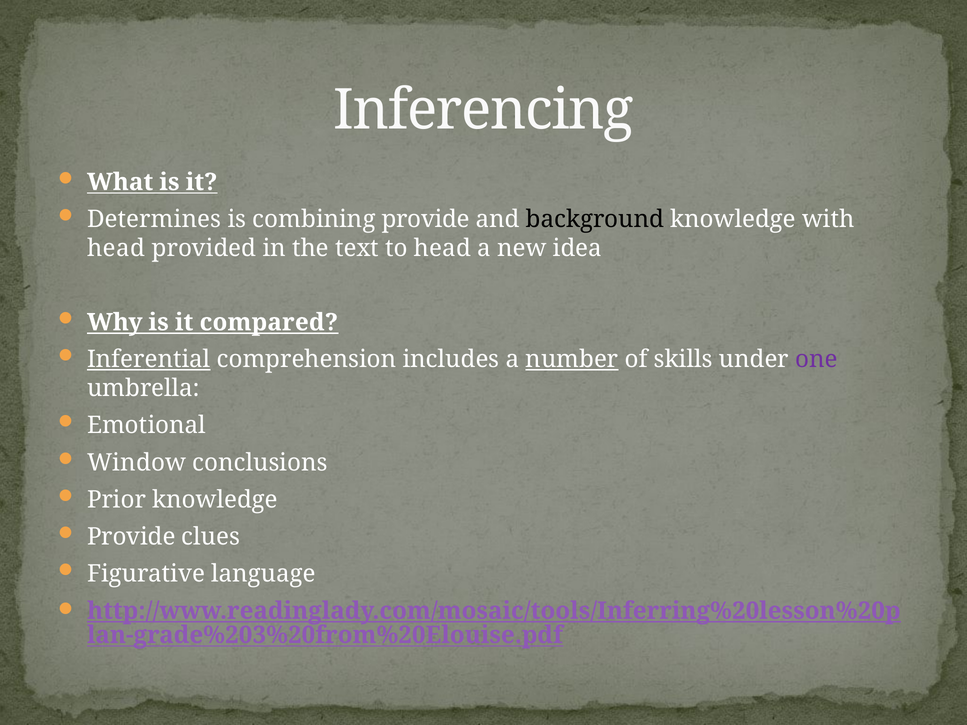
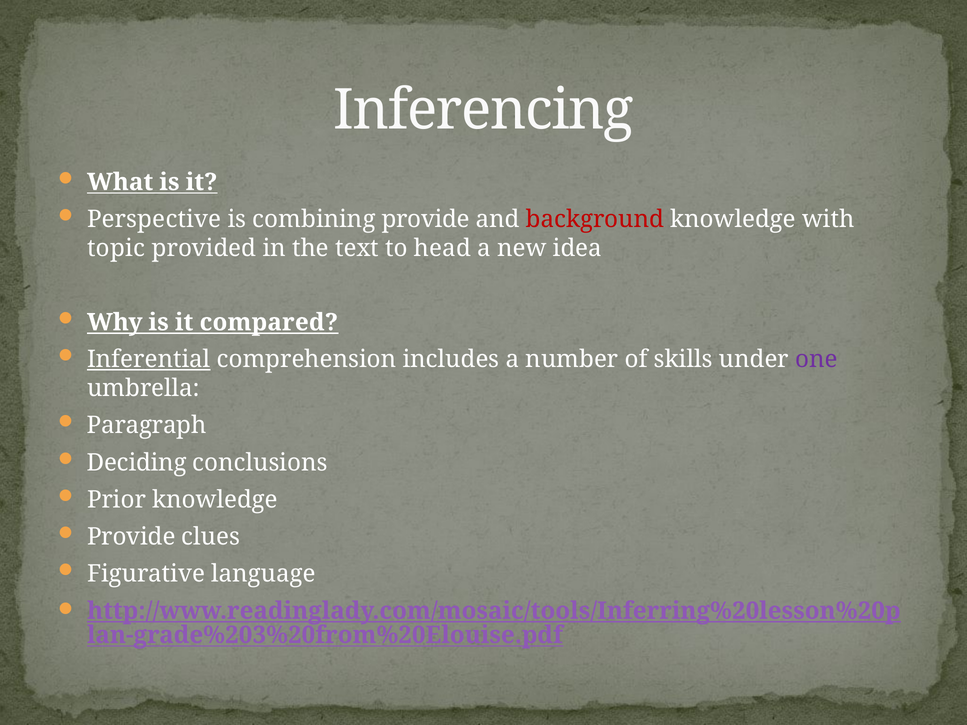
Determines: Determines -> Perspective
background colour: black -> red
head at (116, 248): head -> topic
number underline: present -> none
Emotional: Emotional -> Paragraph
Window: Window -> Deciding
